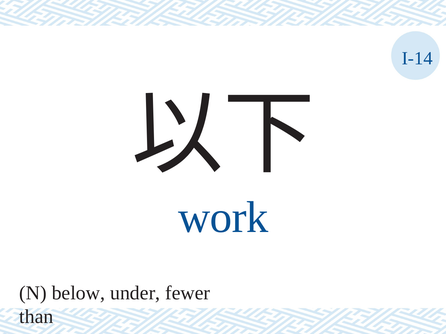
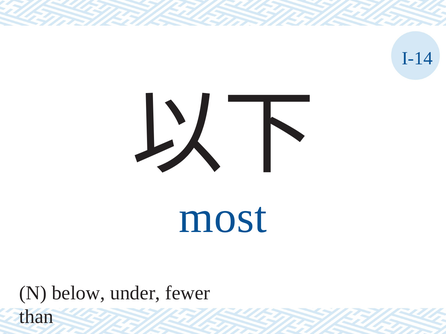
work: work -> most
